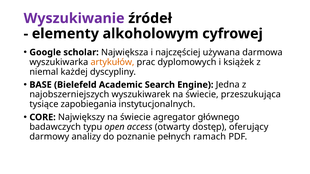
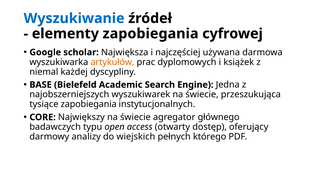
Wyszukiwanie colour: purple -> blue
elementy alkoholowym: alkoholowym -> zapobiegania
poznanie: poznanie -> wiejskich
ramach: ramach -> którego
